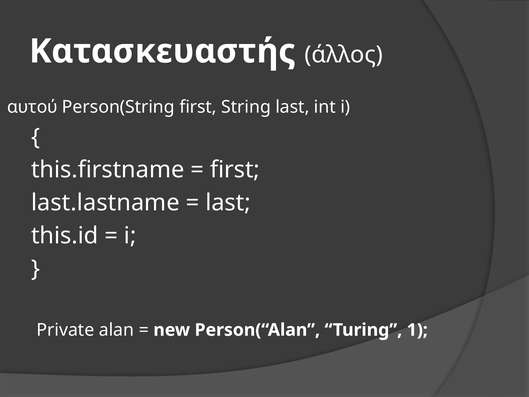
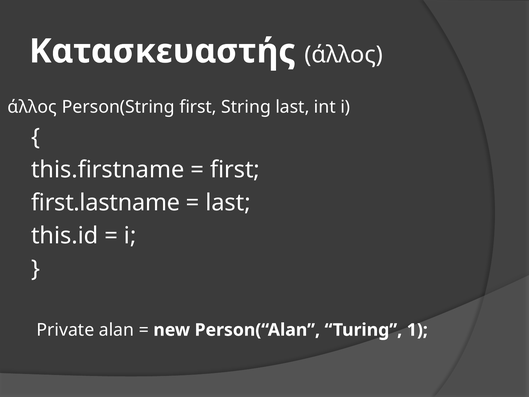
αυτού at (32, 107): αυτού -> άλλος
last.lastname: last.lastname -> first.lastname
